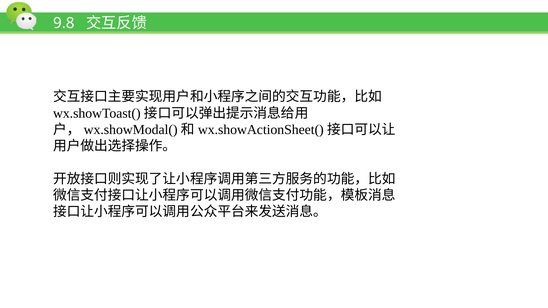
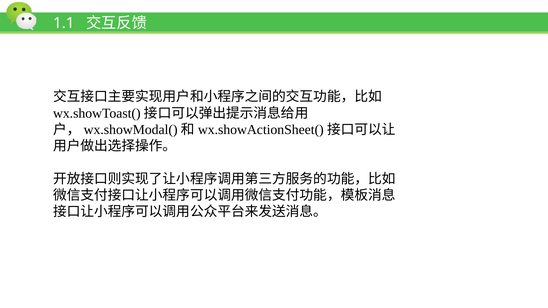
9.8: 9.8 -> 1.1
